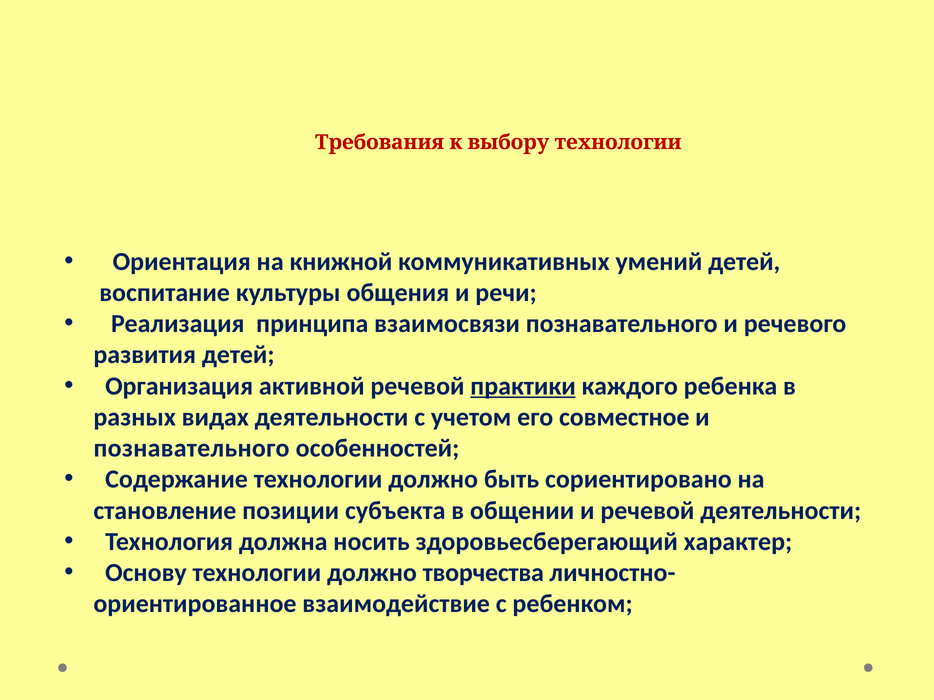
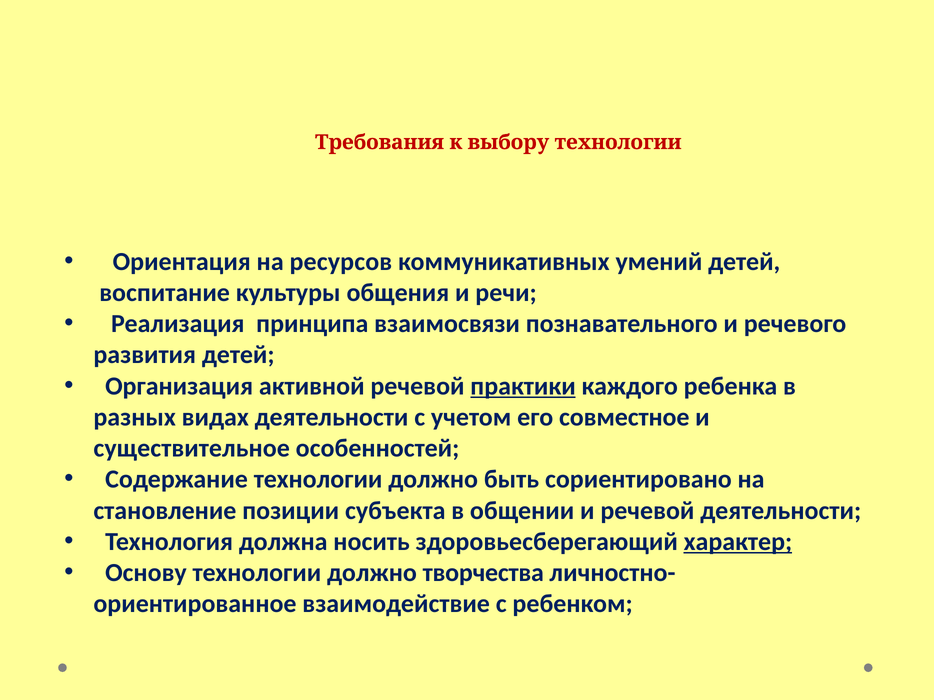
книжной: книжной -> ресурсов
познавательного at (192, 449): познавательного -> существительное
характер underline: none -> present
